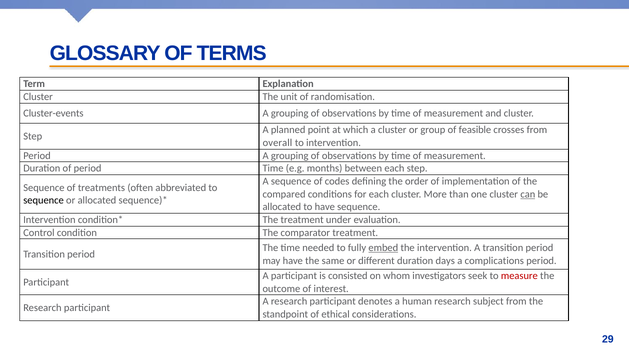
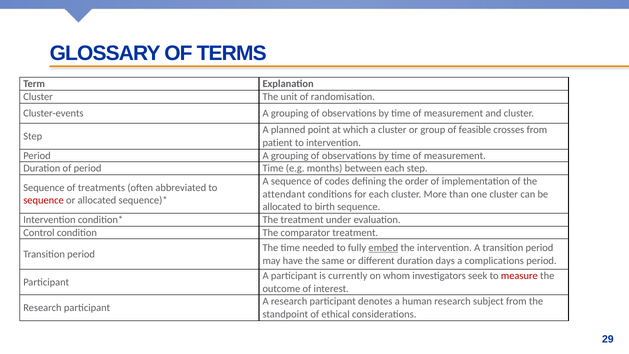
overall: overall -> patient
compared: compared -> attendant
can underline: present -> none
sequence at (44, 200) colour: black -> red
to have: have -> birth
consisted: consisted -> currently
